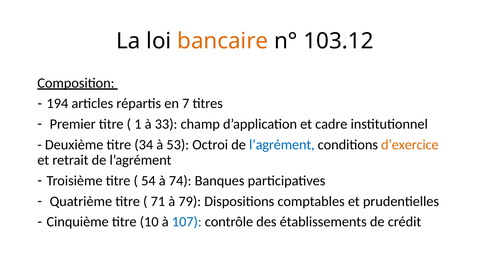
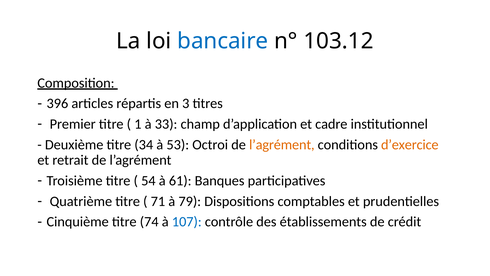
bancaire colour: orange -> blue
194: 194 -> 396
7: 7 -> 3
l’agrément at (282, 144) colour: blue -> orange
74: 74 -> 61
10: 10 -> 74
